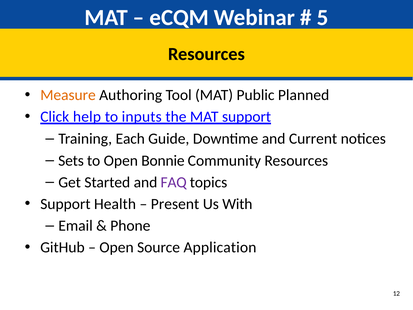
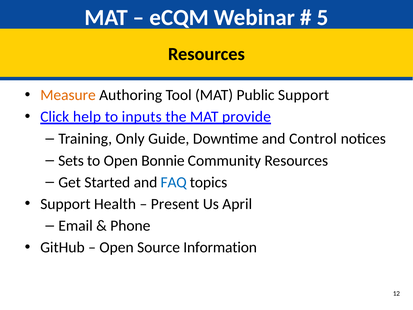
Public Planned: Planned -> Support
MAT support: support -> provide
Each: Each -> Only
Current: Current -> Control
FAQ colour: purple -> blue
With: With -> April
Application: Application -> Information
